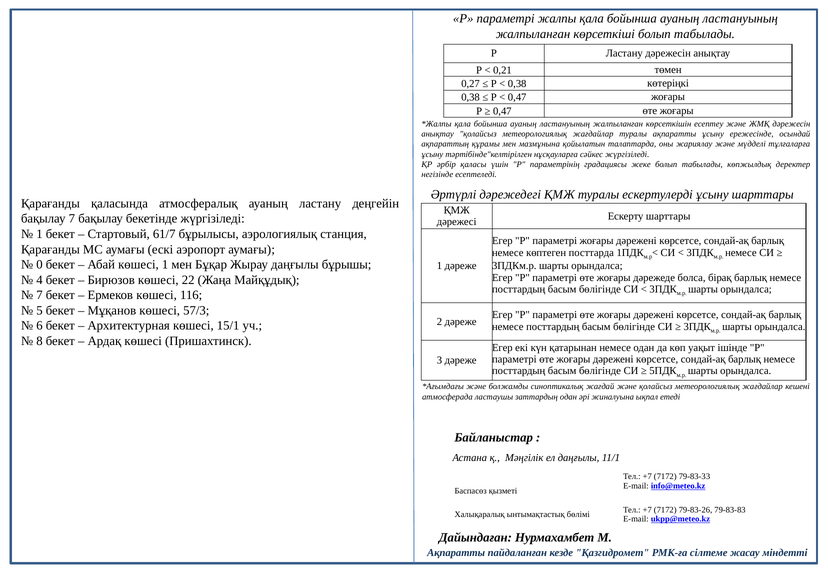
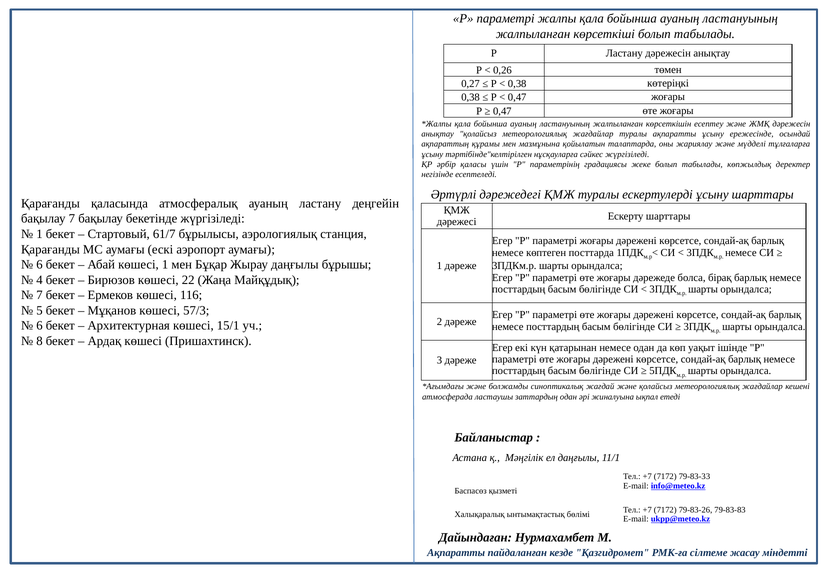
0,21: 0,21 -> 0,26
0 at (40, 265): 0 -> 6
